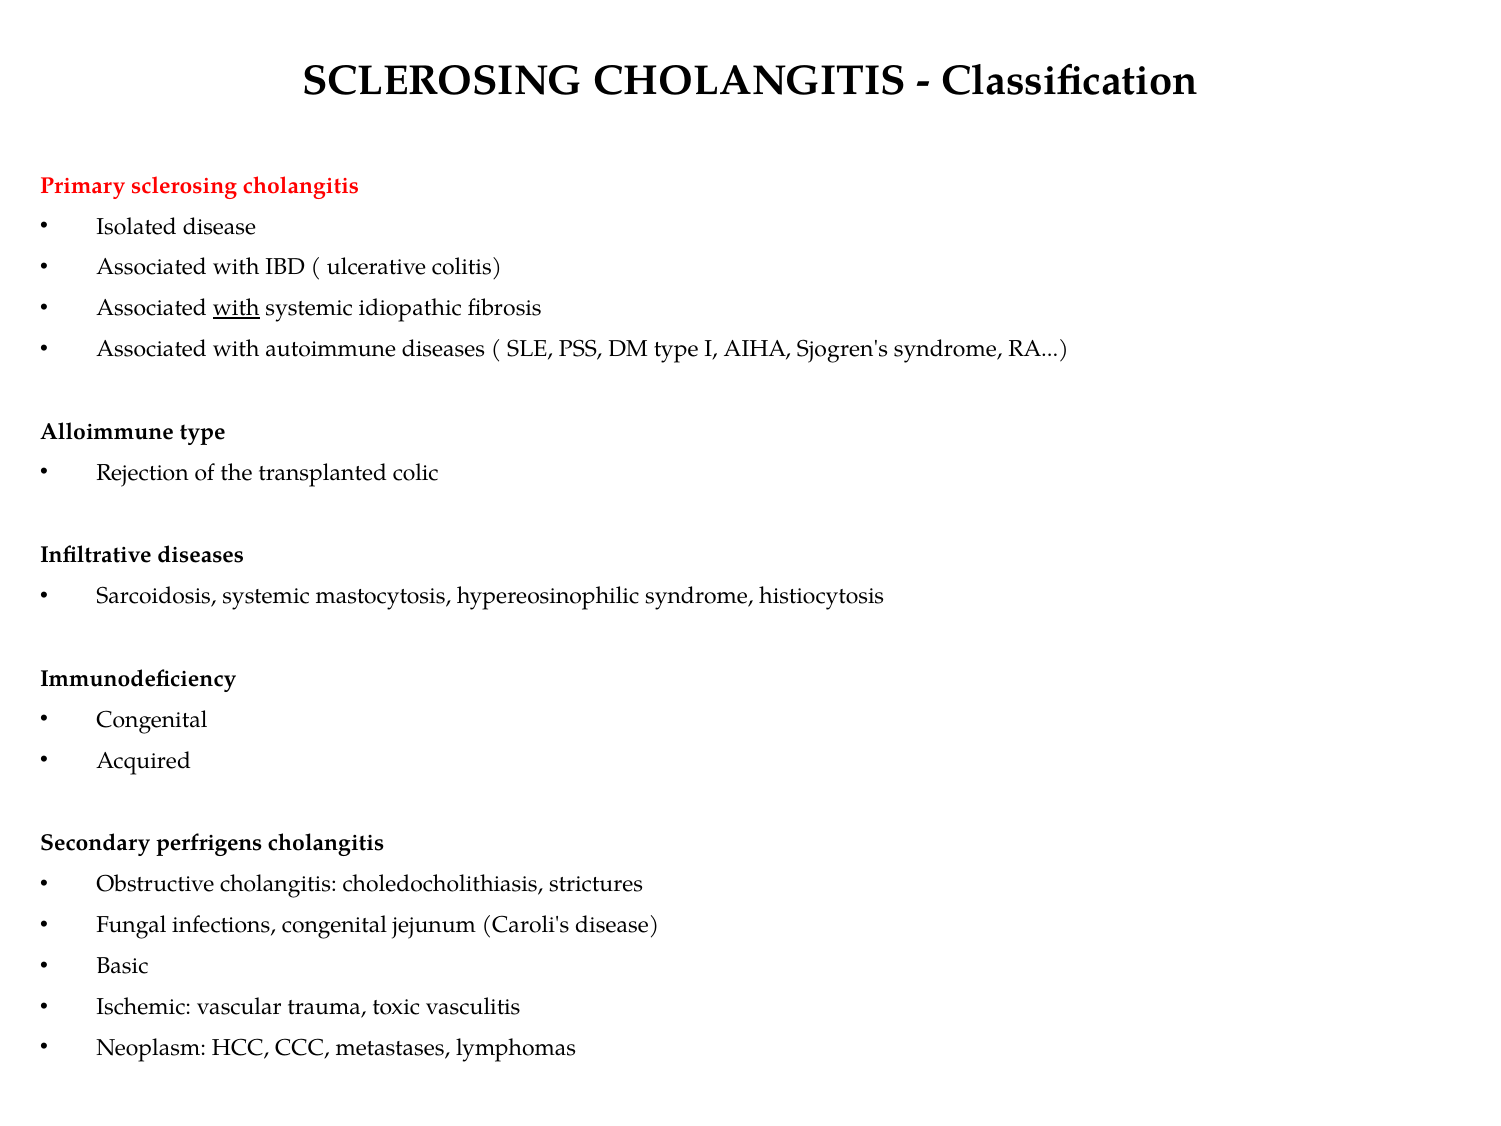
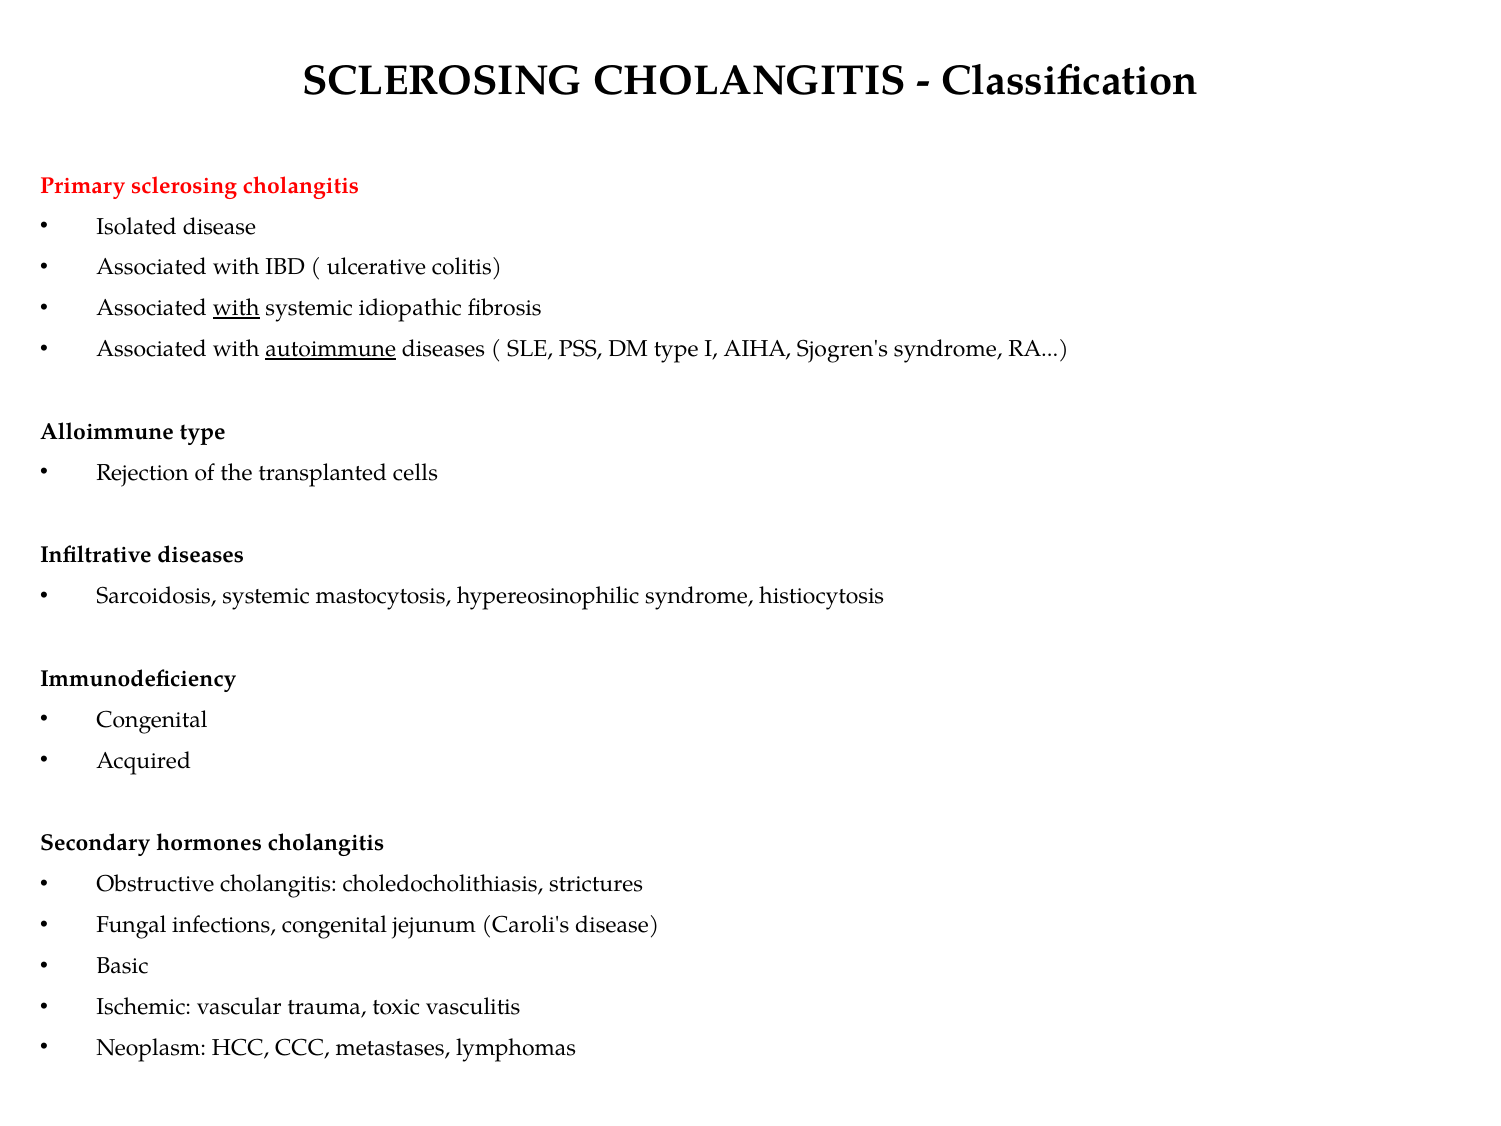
autoimmune underline: none -> present
colic: colic -> cells
perfrigens: perfrigens -> hormones
